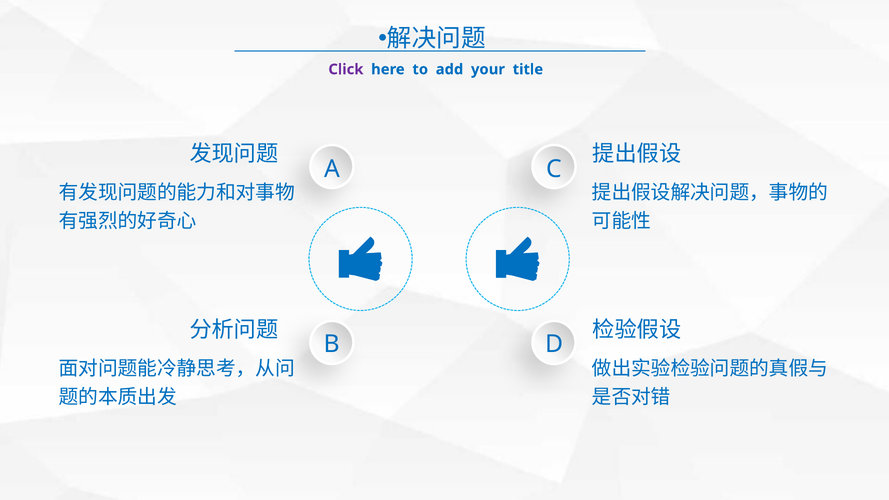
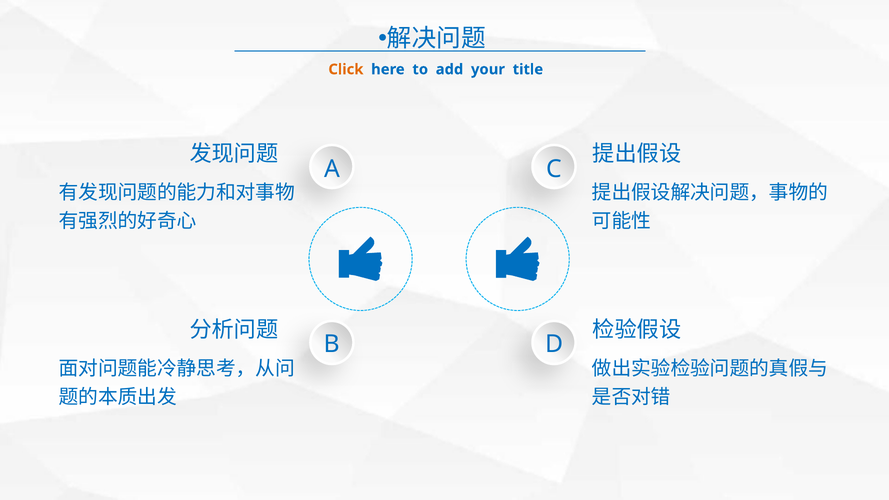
Click colour: purple -> orange
